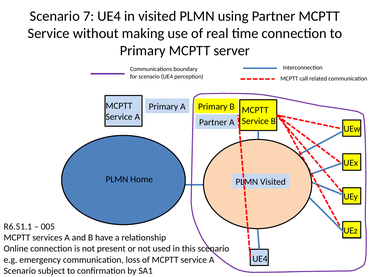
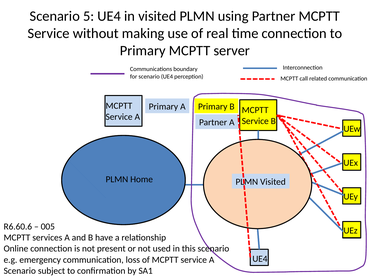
7: 7 -> 5
R6.51.1: R6.51.1 -> R6.60.6
